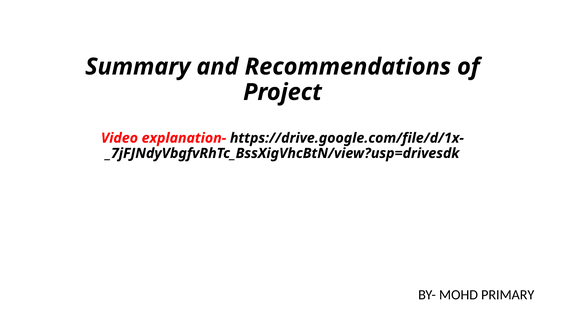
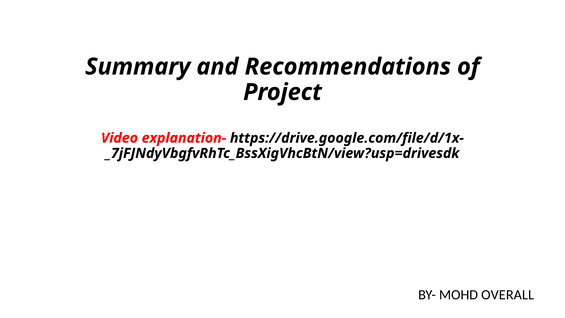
PRIMARY: PRIMARY -> OVERALL
